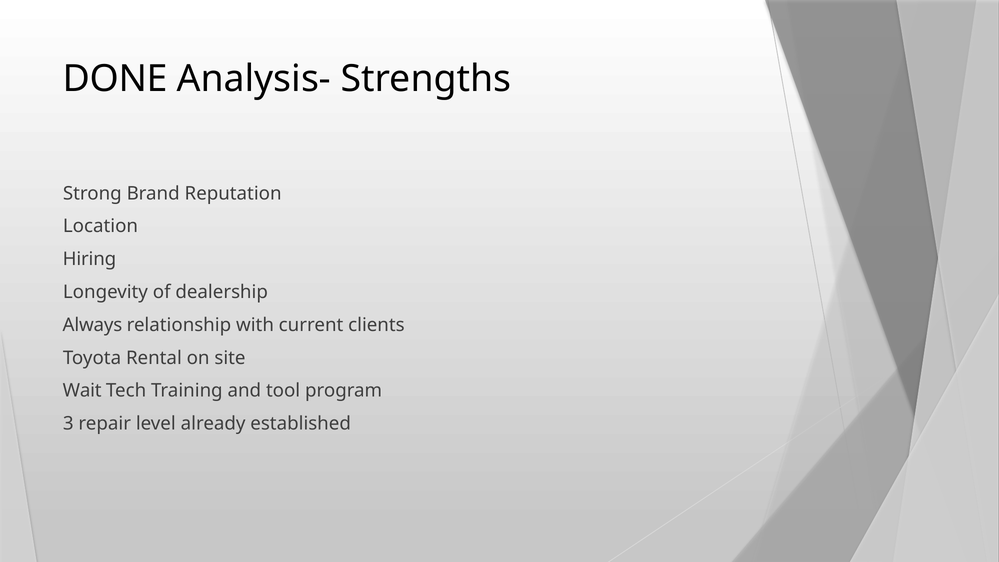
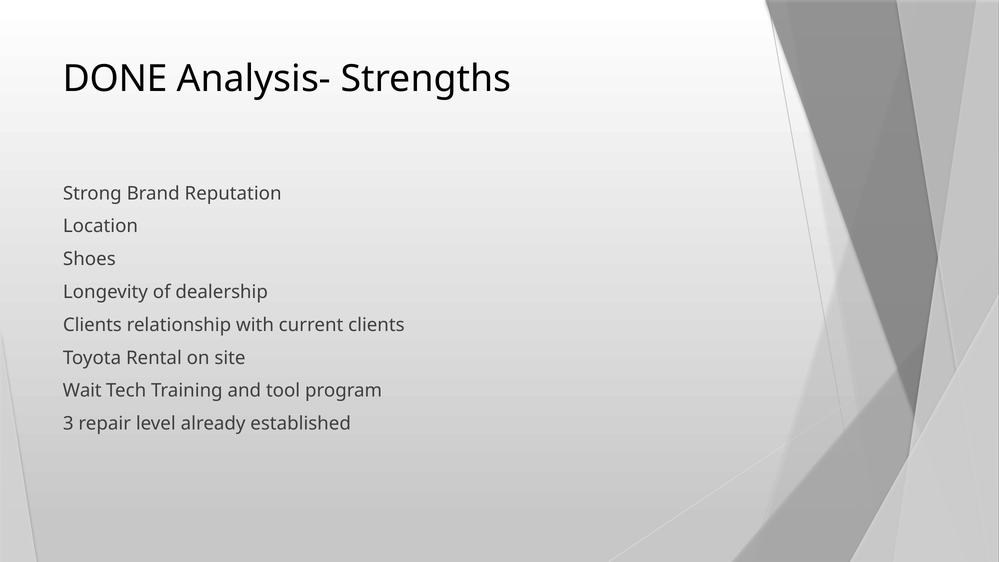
Hiring: Hiring -> Shoes
Always at (92, 325): Always -> Clients
